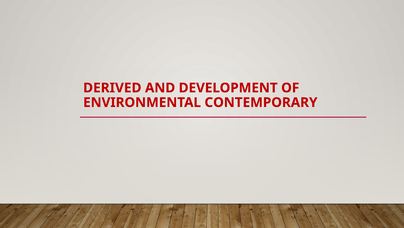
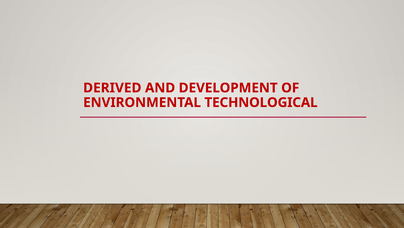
CONTEMPORARY: CONTEMPORARY -> TECHNOLOGICAL
